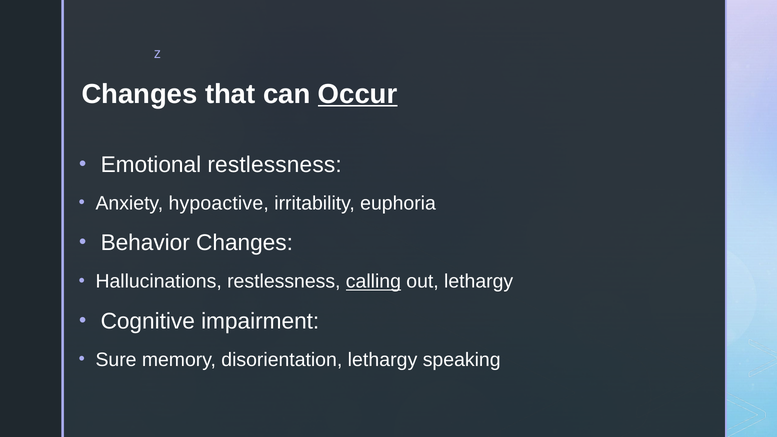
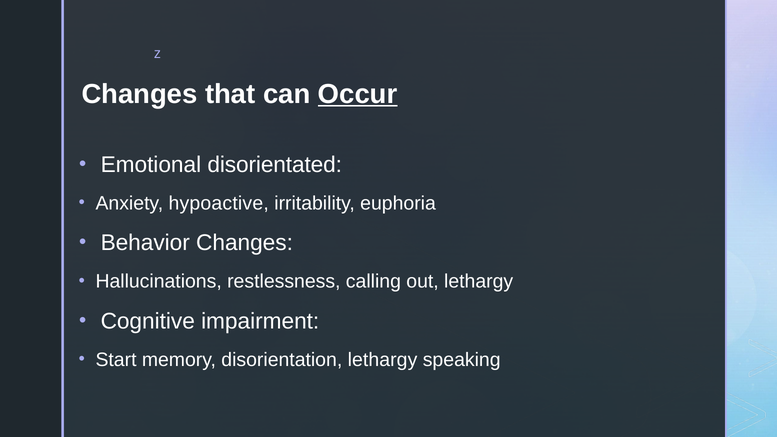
Emotional restlessness: restlessness -> disorientated
calling underline: present -> none
Sure: Sure -> Start
